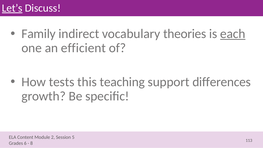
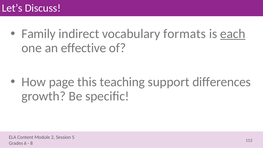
Let’s underline: present -> none
theories: theories -> formats
efficient: efficient -> effective
tests: tests -> page
